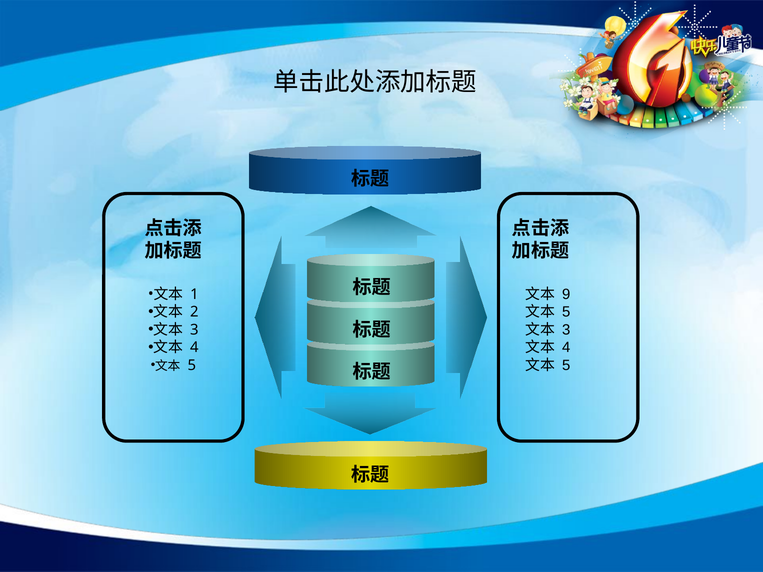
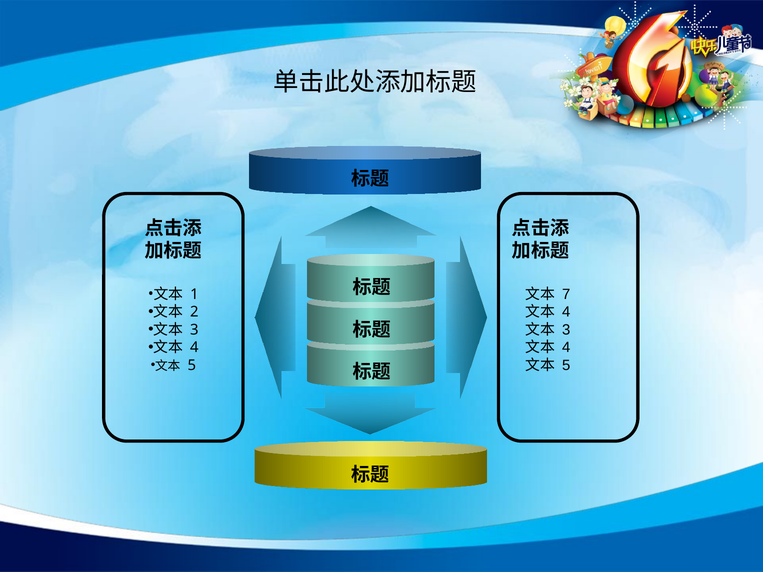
9: 9 -> 7
5 at (566, 312): 5 -> 4
